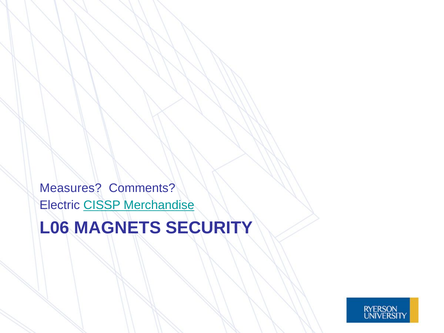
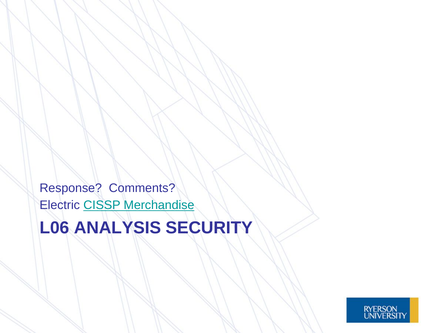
Measures: Measures -> Response
MAGNETS: MAGNETS -> ANALYSIS
